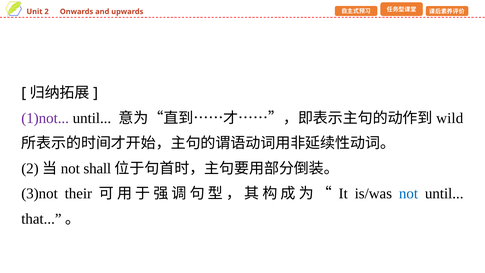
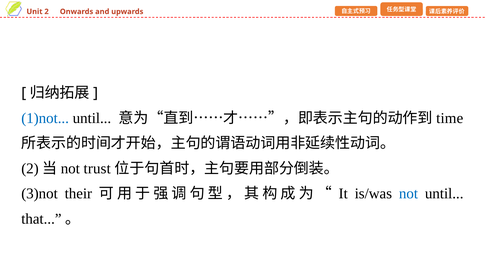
1)not colour: purple -> blue
wild: wild -> time
shall: shall -> trust
